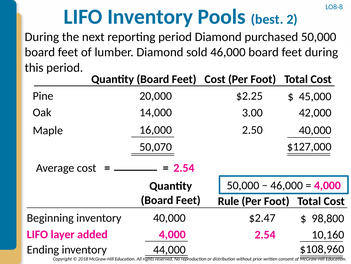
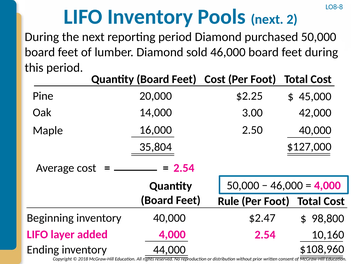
Pools best: best -> next
50,070: 50,070 -> 35,804
